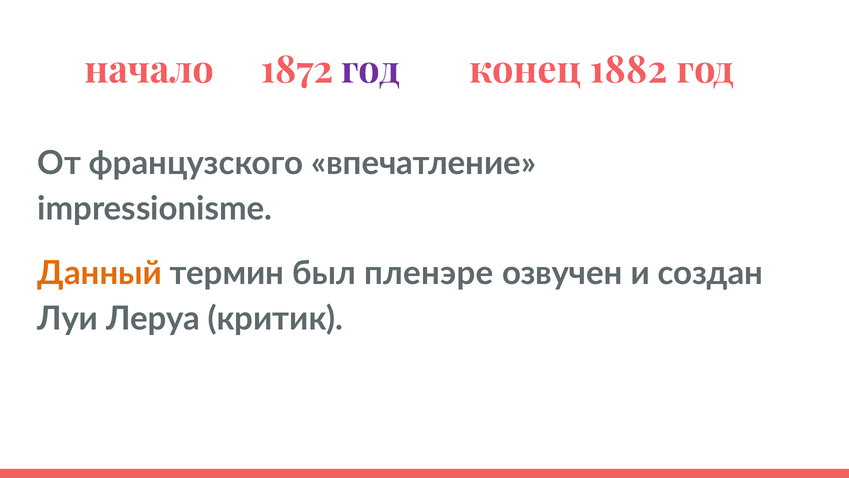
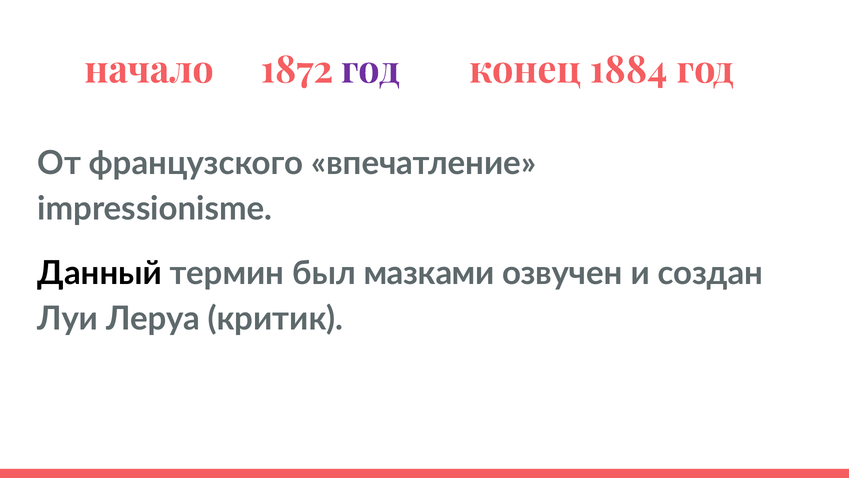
1882: 1882 -> 1884
Данный colour: orange -> black
пленэре: пленэре -> мазками
